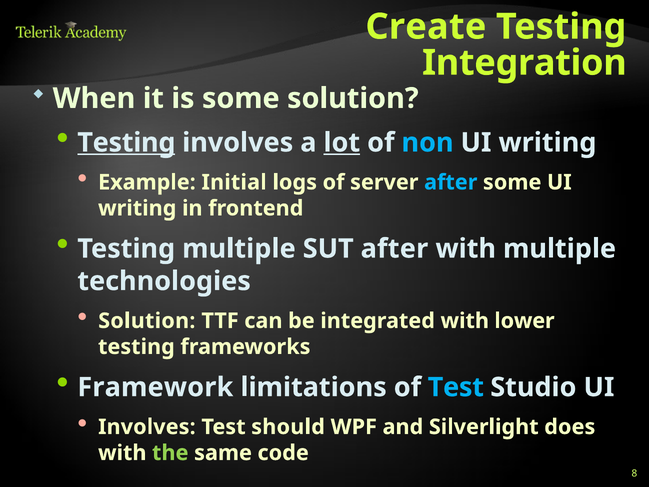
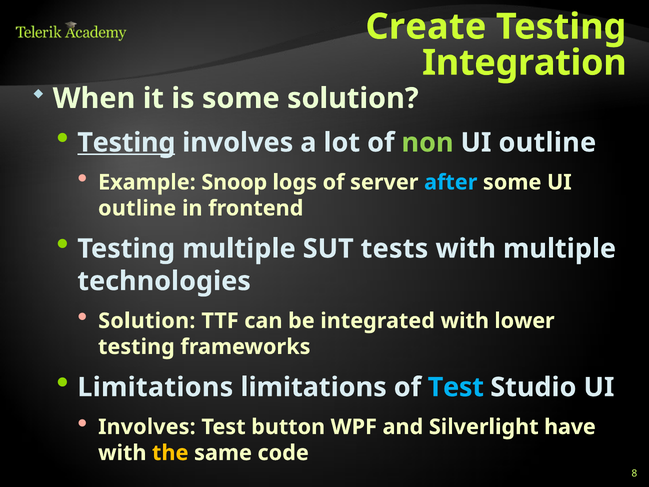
lot underline: present -> none
non colour: light blue -> light green
writing at (547, 143): writing -> outline
Initial: Initial -> Snoop
writing at (137, 208): writing -> outline
SUT after: after -> tests
Framework at (155, 387): Framework -> Limitations
should: should -> button
does: does -> have
the colour: light green -> yellow
